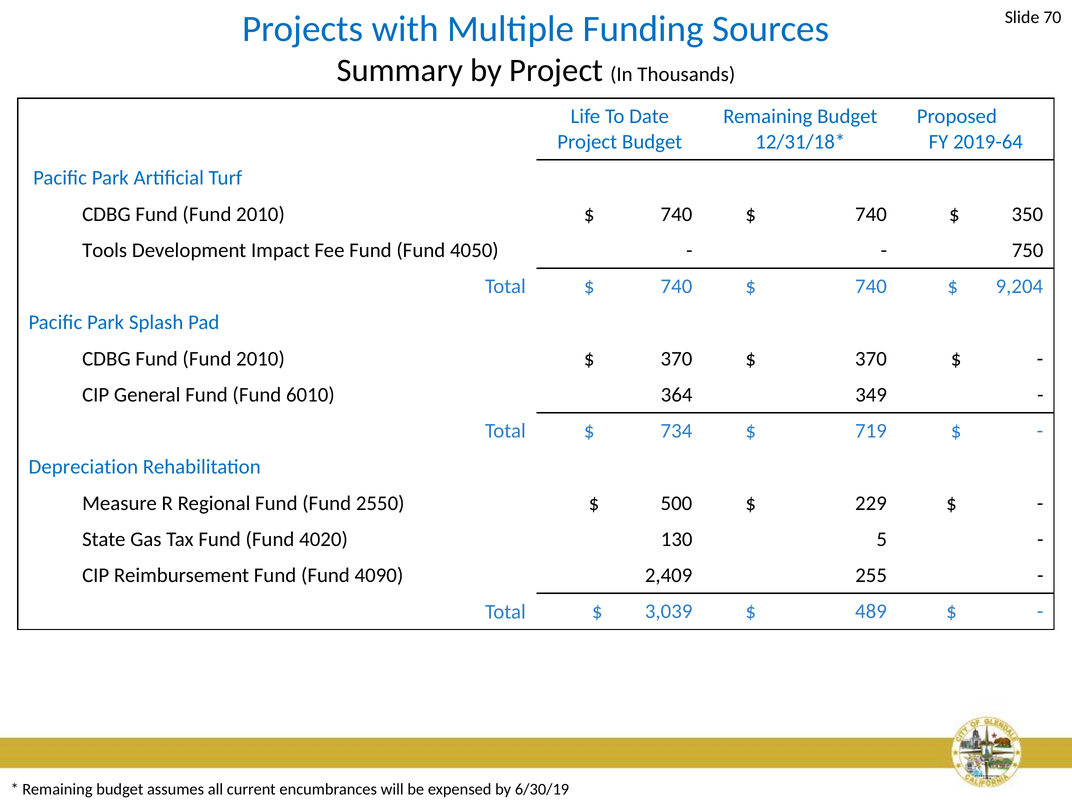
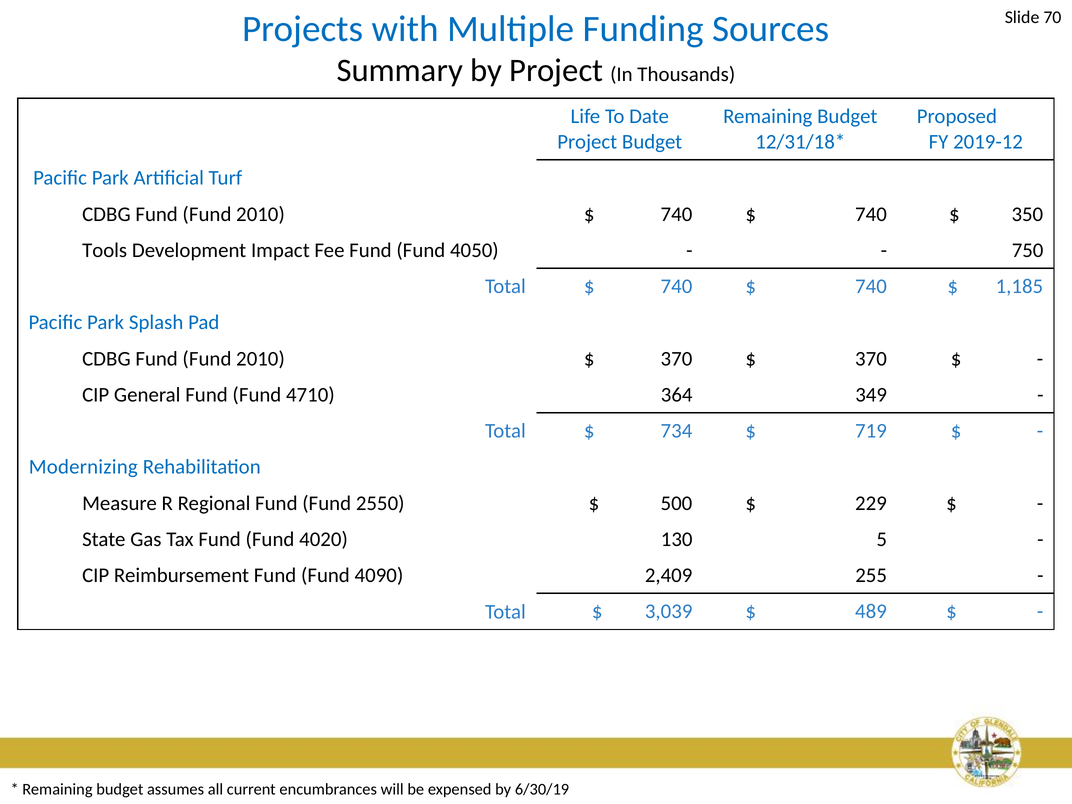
2019-64: 2019-64 -> 2019-12
9,204: 9,204 -> 1,185
6010: 6010 -> 4710
Depreciation: Depreciation -> Modernizing
